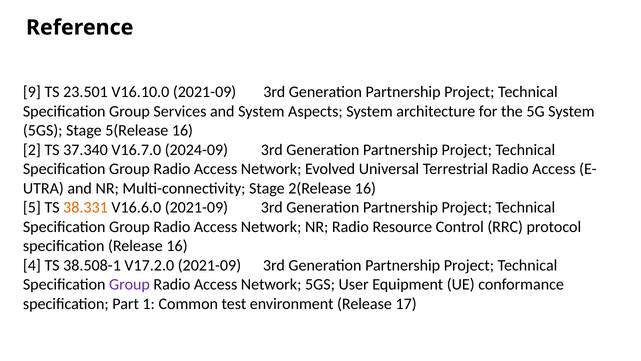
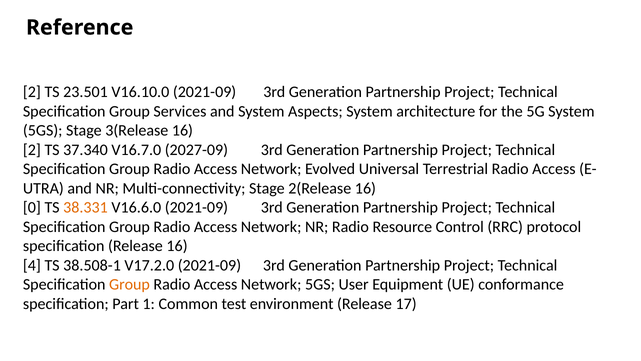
9 at (32, 92): 9 -> 2
5(Release: 5(Release -> 3(Release
2024-09: 2024-09 -> 2027-09
5: 5 -> 0
Group at (130, 284) colour: purple -> orange
